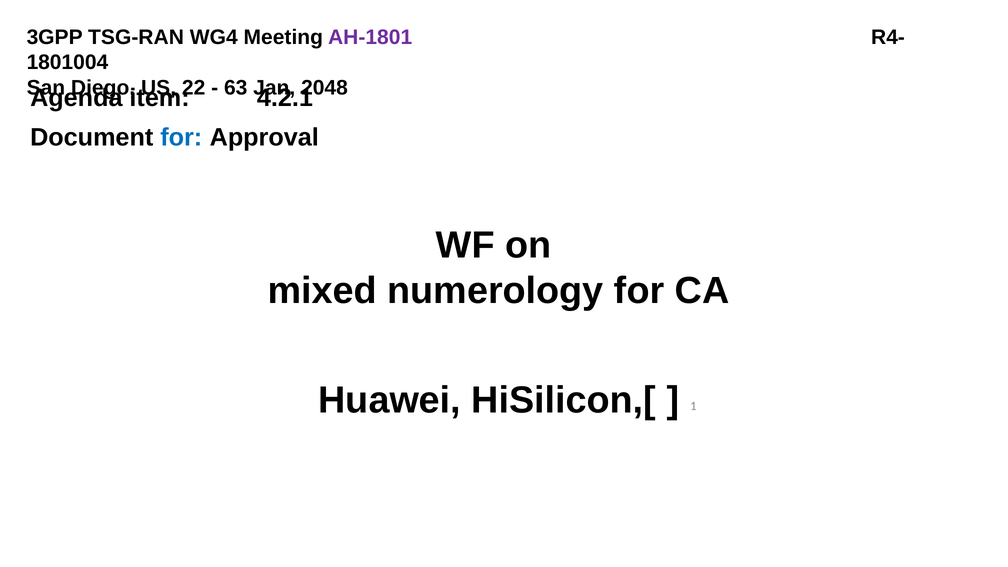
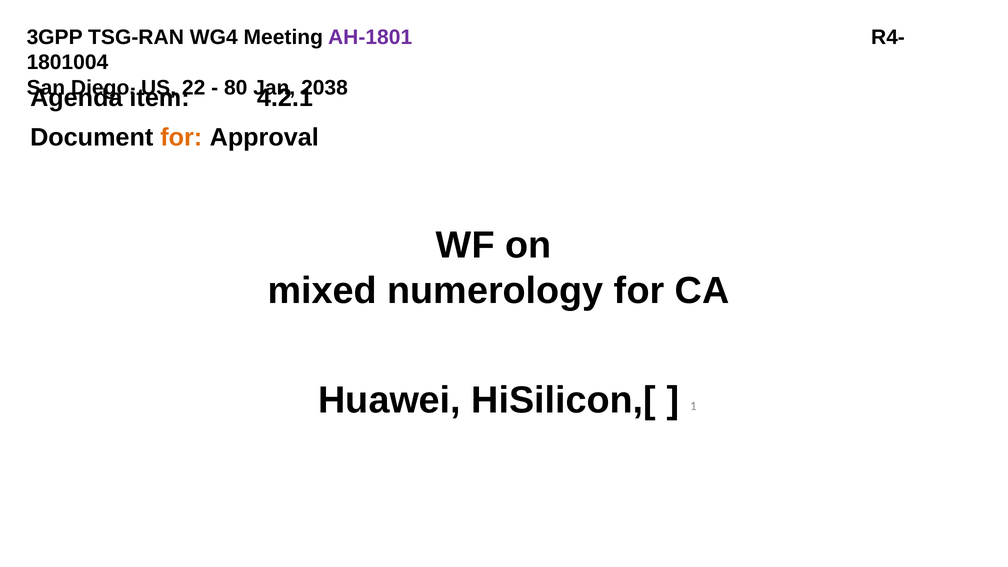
63: 63 -> 80
2048: 2048 -> 2038
for at (181, 138) colour: blue -> orange
